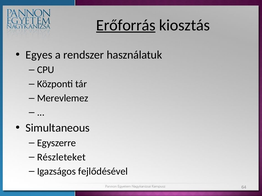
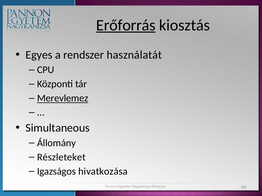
használatuk: használatuk -> használatát
Merevlemez underline: none -> present
Egyszerre: Egyszerre -> Állomány
fejlődésével: fejlődésével -> hivatkozása
